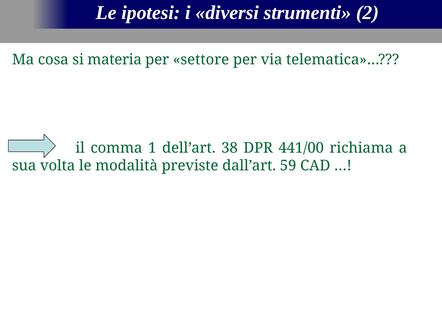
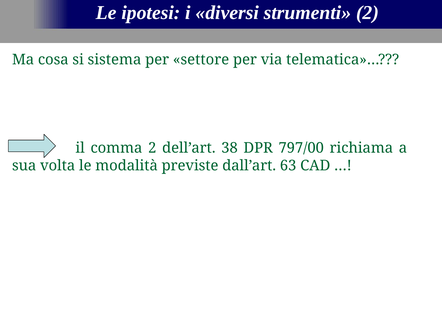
materia: materia -> sistema
comma 1: 1 -> 2
441/00: 441/00 -> 797/00
59: 59 -> 63
